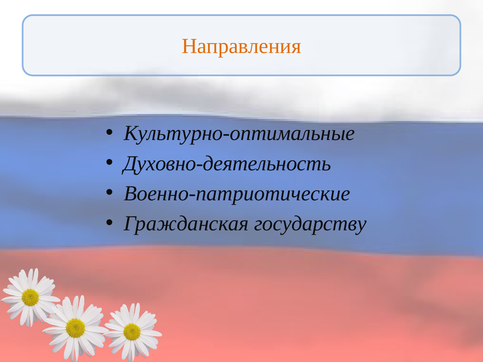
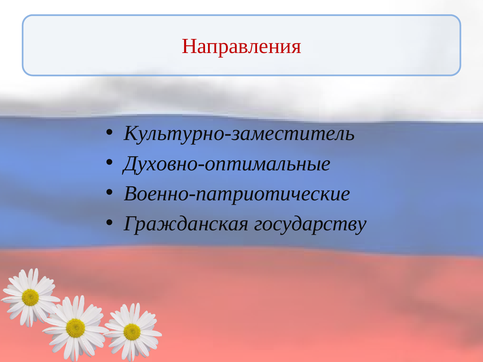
Направления colour: orange -> red
Культурно-оптимальные: Культурно-оптимальные -> Культурно-заместитель
Духовно-деятельность: Духовно-деятельность -> Духовно-оптимальные
